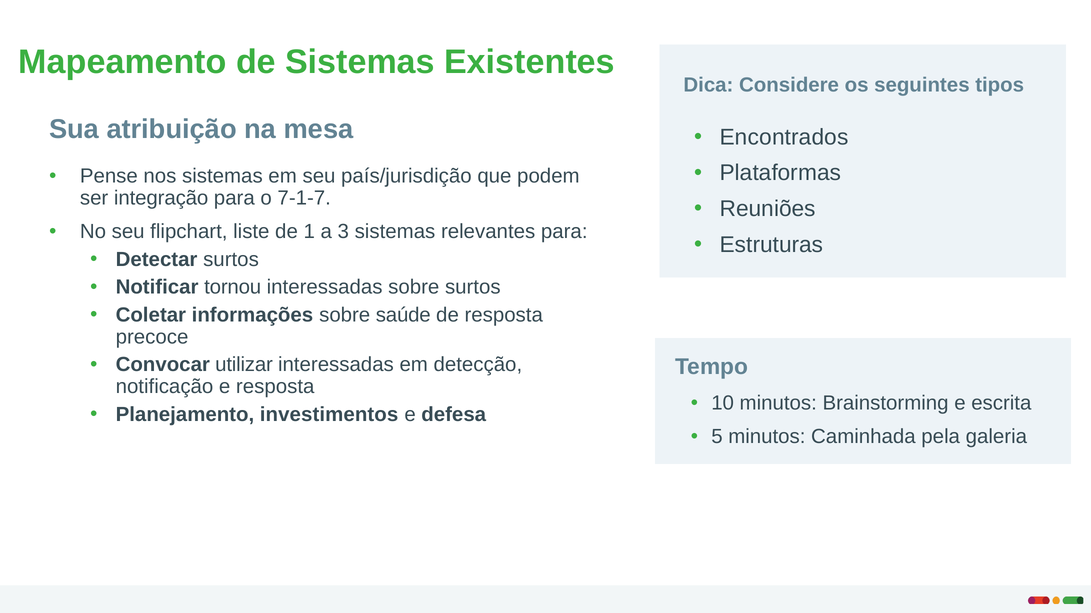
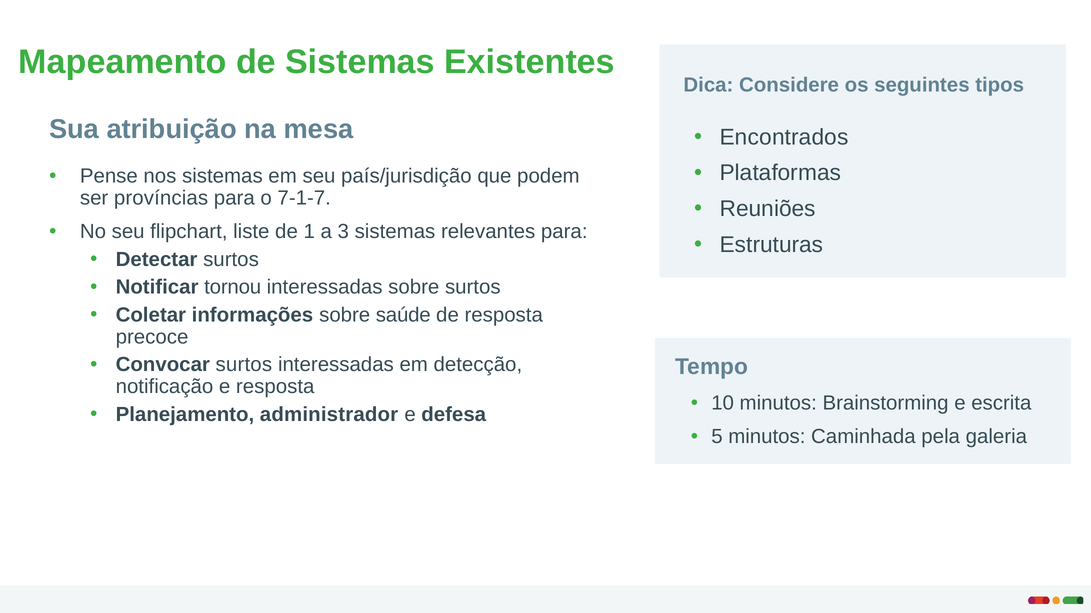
integração: integração -> províncias
Convocar utilizar: utilizar -> surtos
investimentos: investimentos -> administrador
